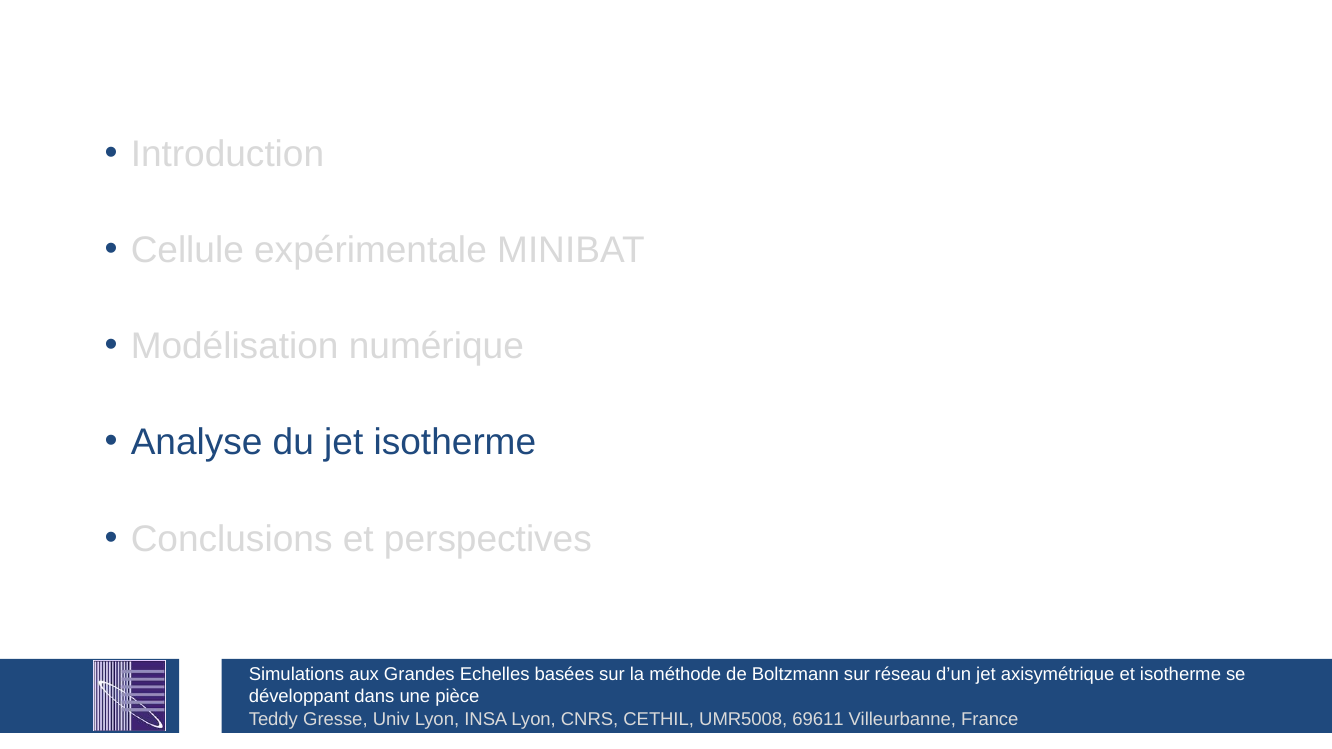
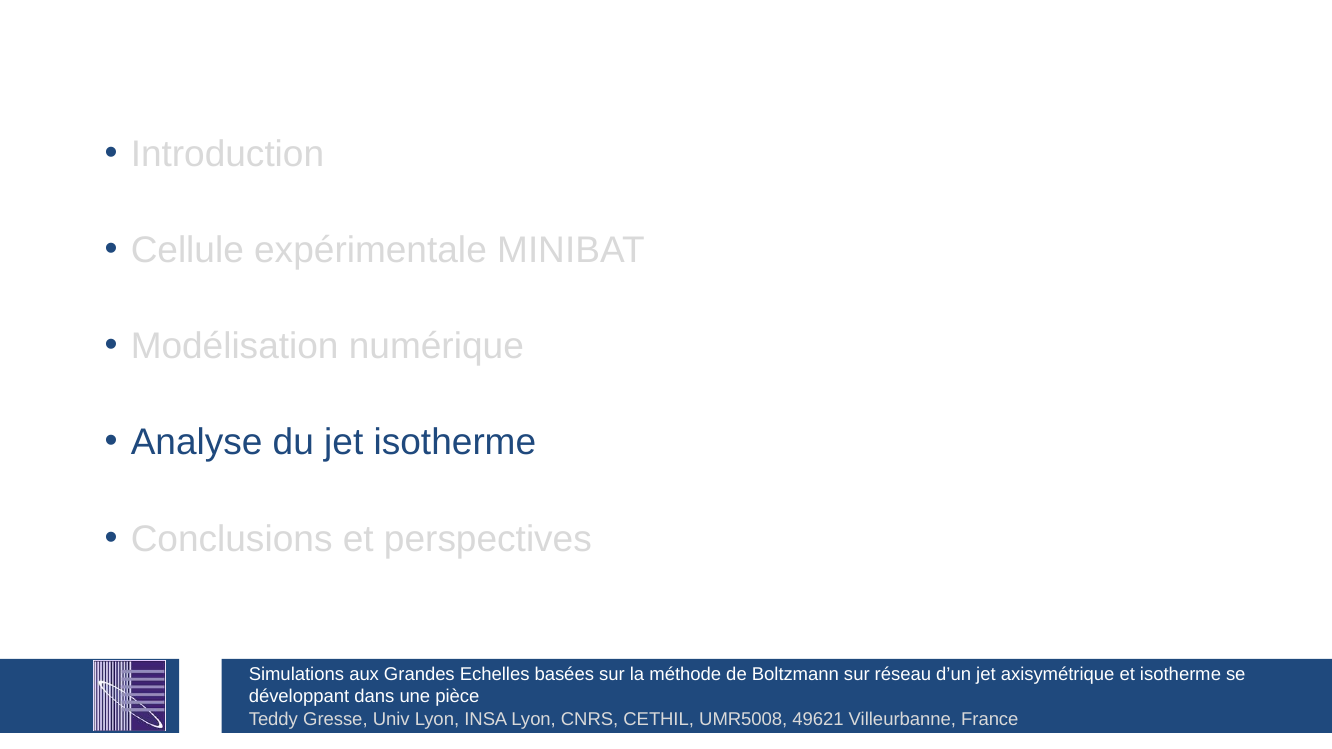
69611: 69611 -> 49621
